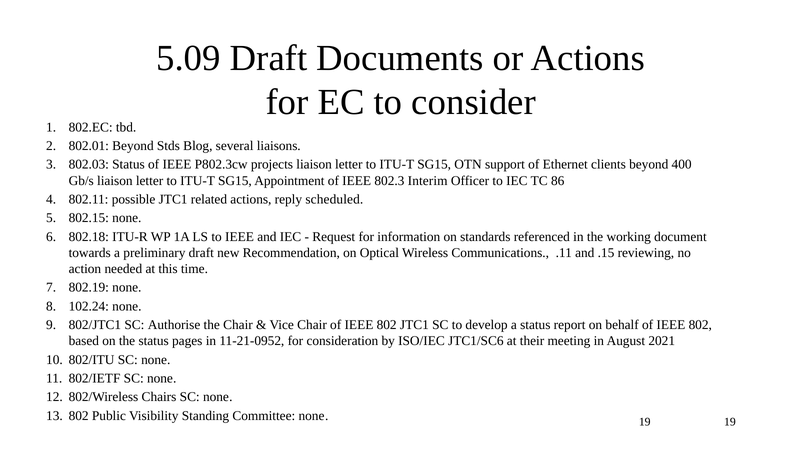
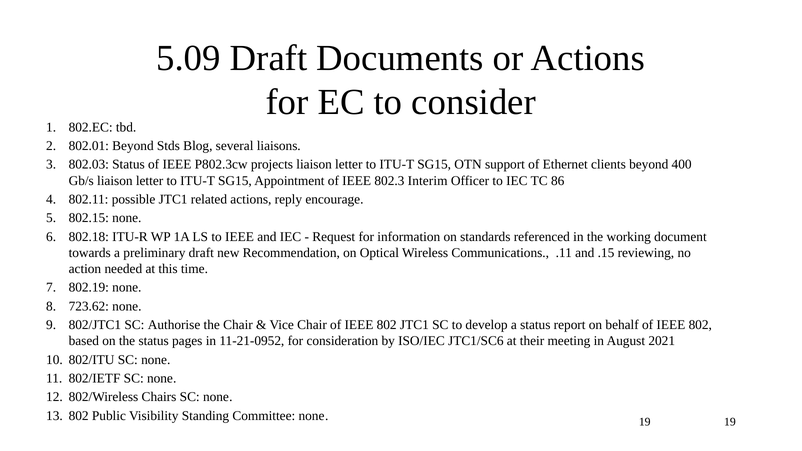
scheduled: scheduled -> encourage
102.24: 102.24 -> 723.62
